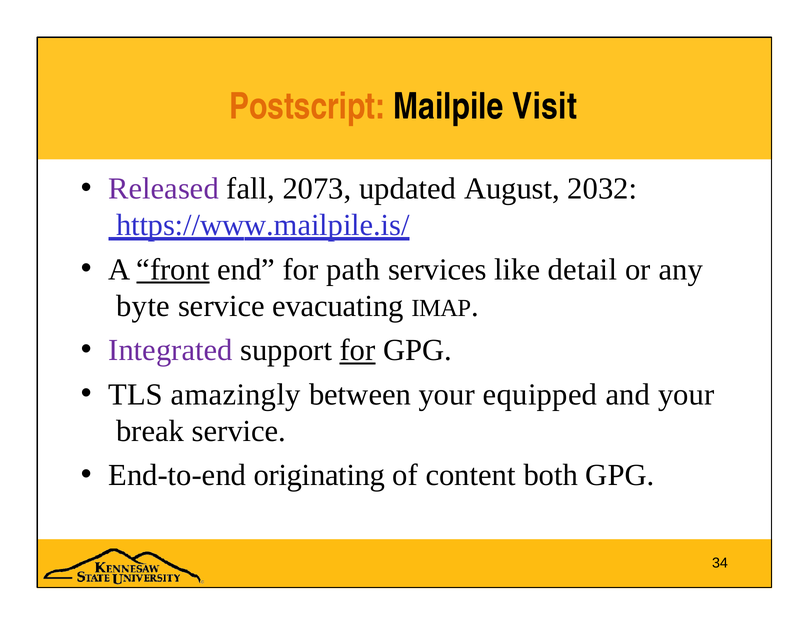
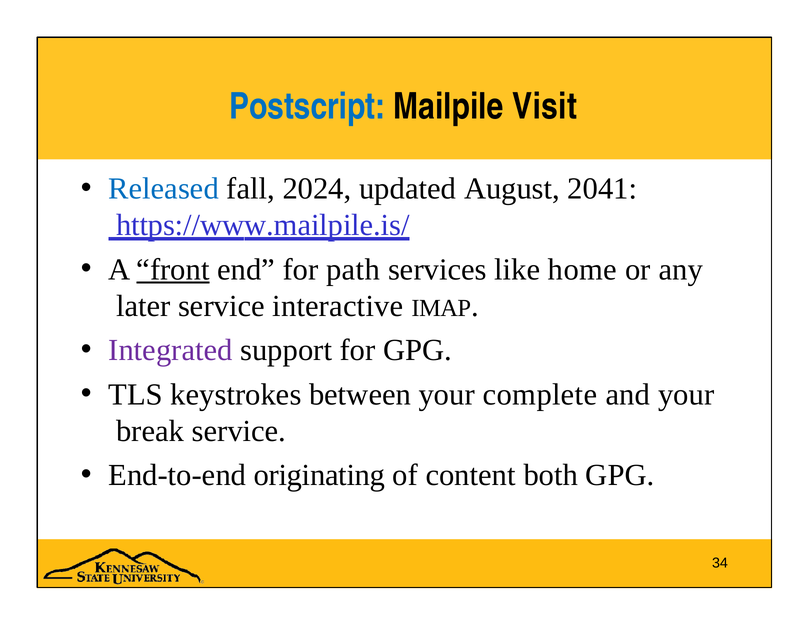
Postscript colour: orange -> blue
Released colour: purple -> blue
2073: 2073 -> 2024
2032: 2032 -> 2041
detail: detail -> home
byte: byte -> later
evacuating: evacuating -> interactive
for at (358, 350) underline: present -> none
amazingly: amazingly -> keystrokes
equipped: equipped -> complete
